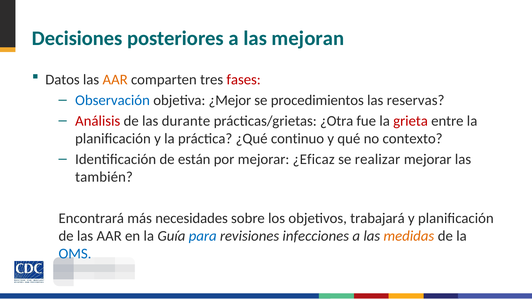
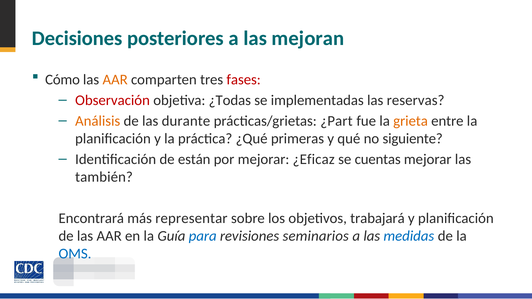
Datos: Datos -> Cómo
Observación colour: blue -> red
¿Mejor: ¿Mejor -> ¿Todas
procedimientos: procedimientos -> implementadas
Análisis colour: red -> orange
¿Otra: ¿Otra -> ¿Part
grieta colour: red -> orange
continuo: continuo -> primeras
contexto: contexto -> siguiente
realizar: realizar -> cuentas
necesidades: necesidades -> representar
infecciones: infecciones -> seminarios
medidas colour: orange -> blue
